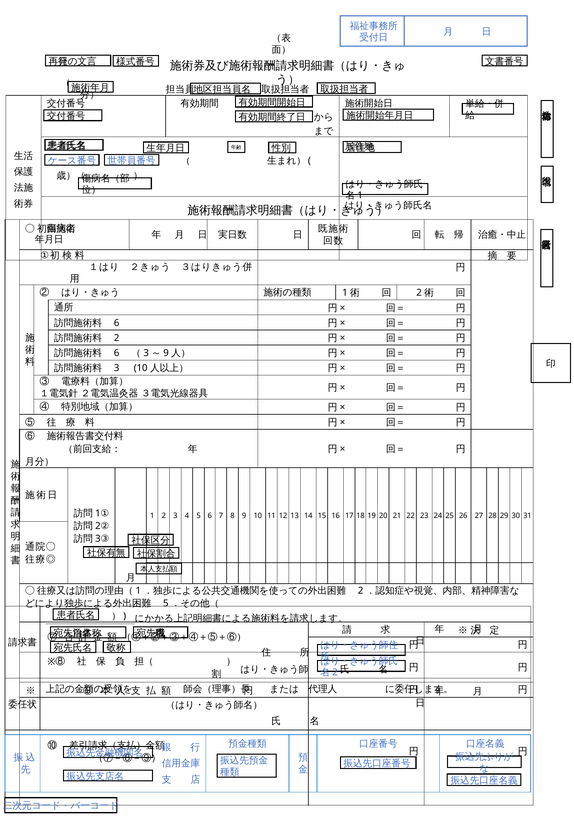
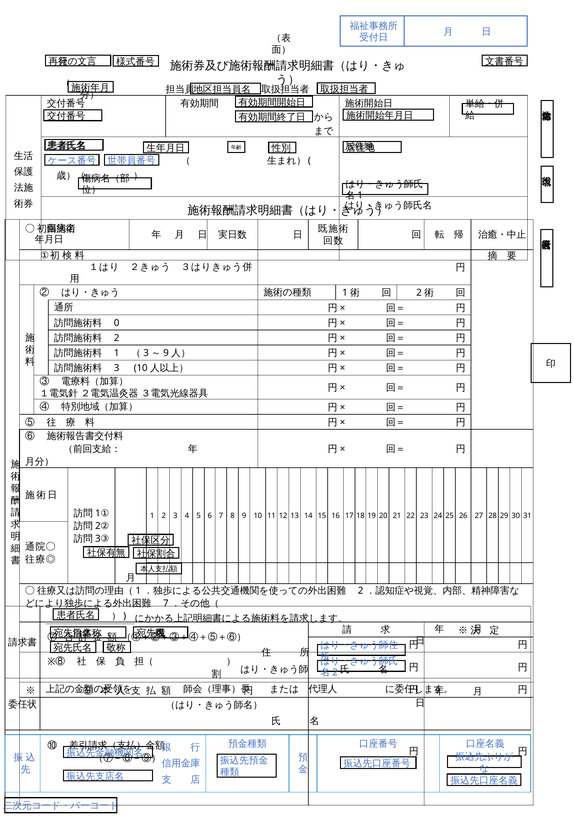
6 at (117, 323): 6 -> 0
6 at (117, 353): 6 -> 1
5 at (166, 603): 5 -> 7
